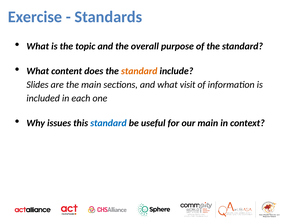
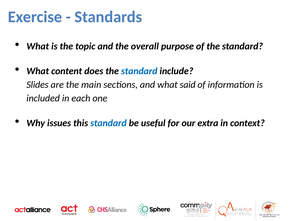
standard at (139, 71) colour: orange -> blue
visit: visit -> said
our main: main -> extra
